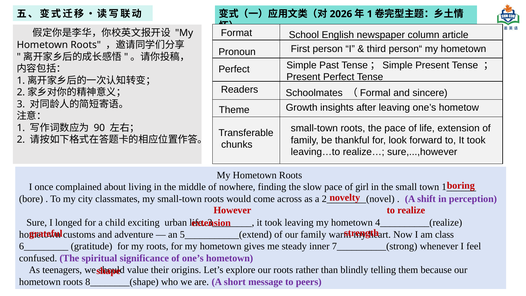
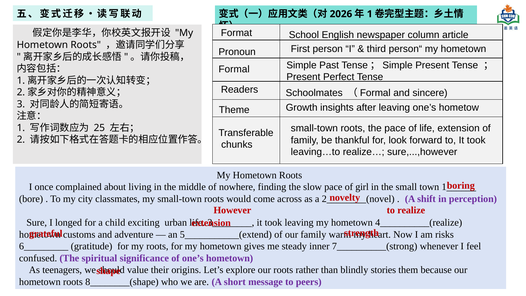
Perfect at (234, 69): Perfect -> Formal
90: 90 -> 25
class: class -> risks
telling: telling -> stories
